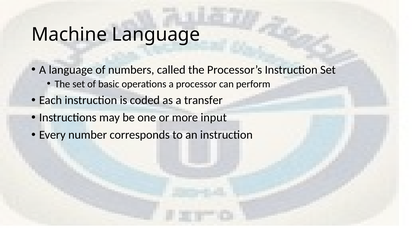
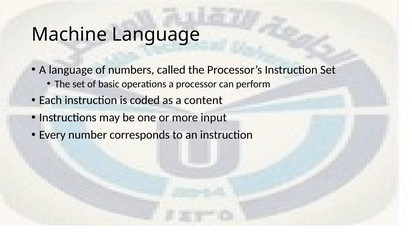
transfer: transfer -> content
